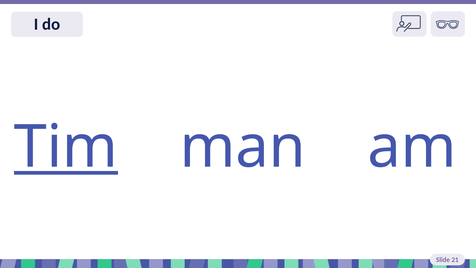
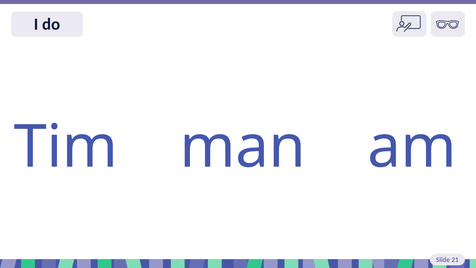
Tim underline: present -> none
